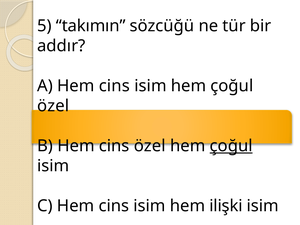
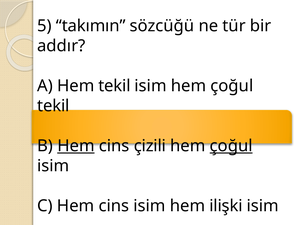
A Hem cins: cins -> tekil
özel at (53, 106): özel -> tekil
Hem at (76, 146) underline: none -> present
cins özel: özel -> çizili
